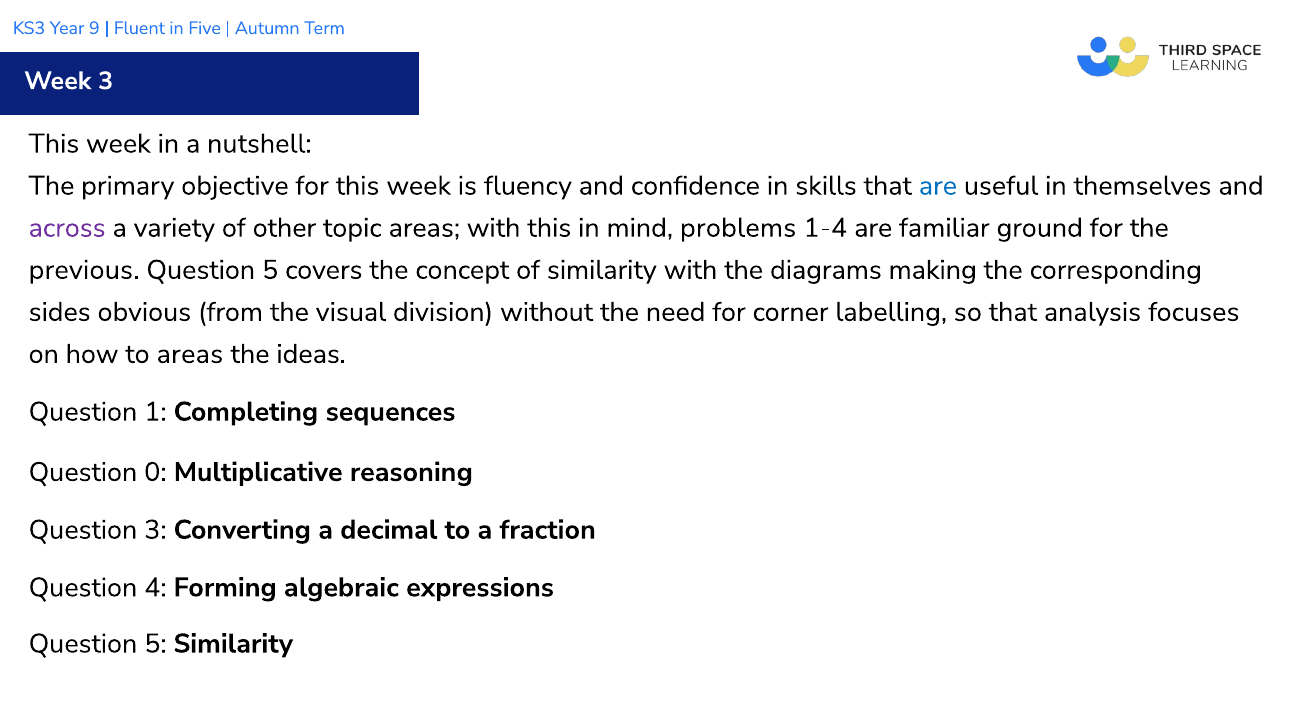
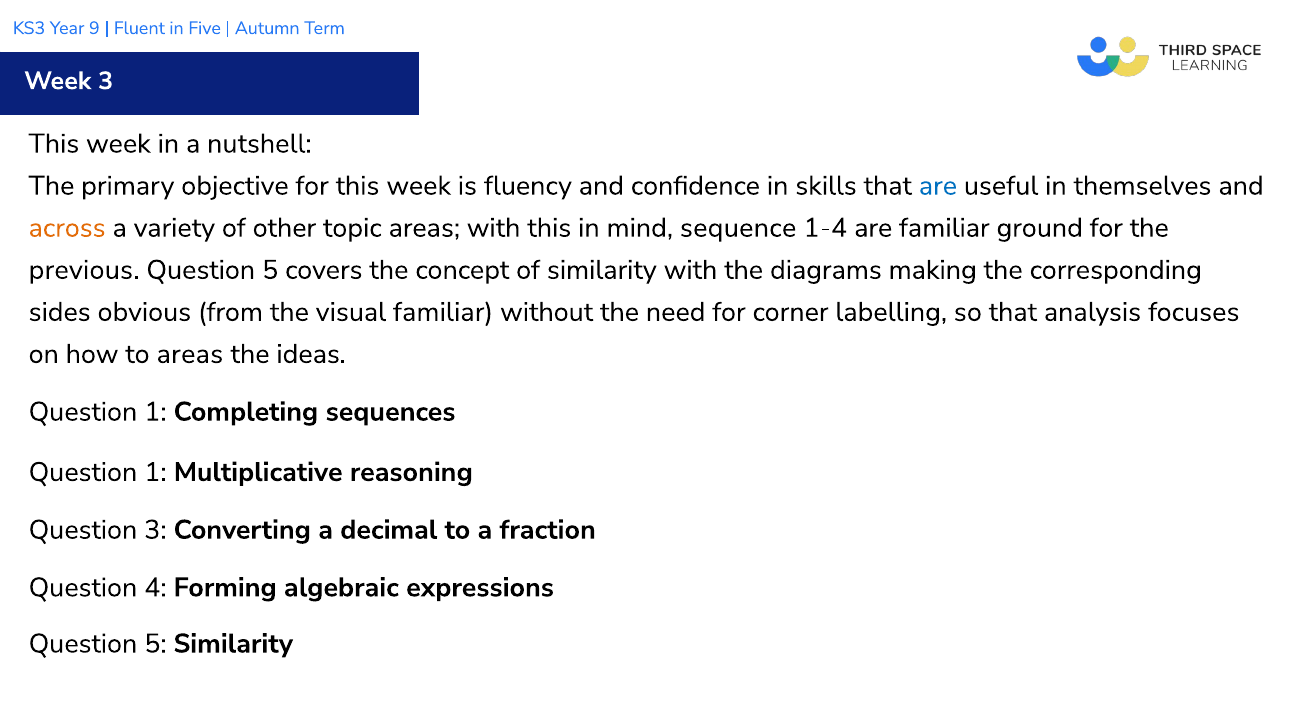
across colour: purple -> orange
problems: problems -> sequence
visual division: division -> familiar
0 at (155, 472): 0 -> 1
